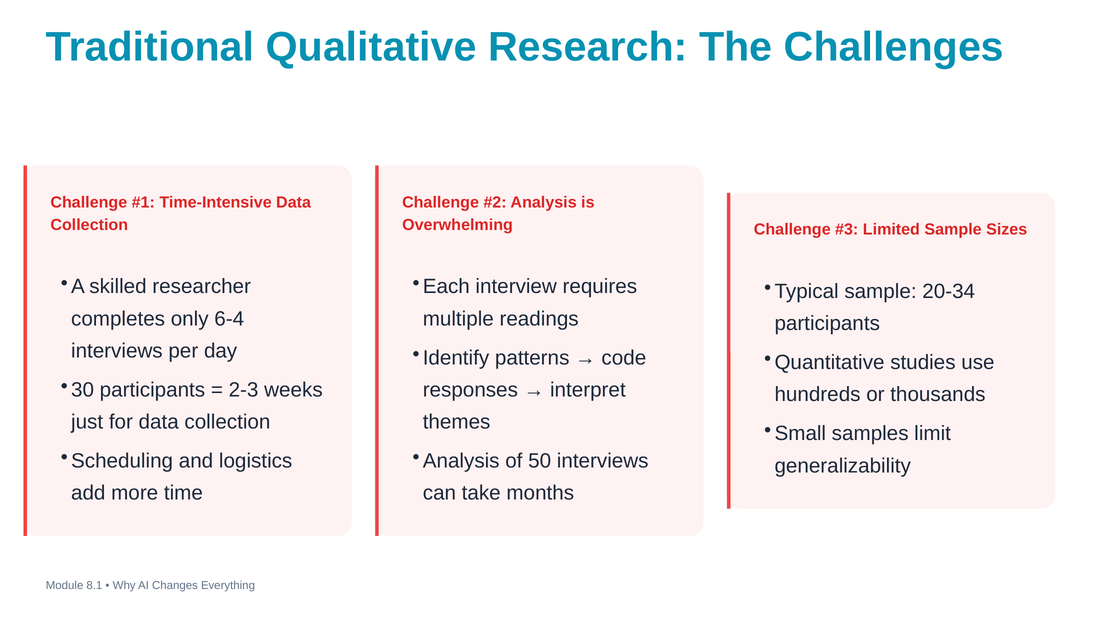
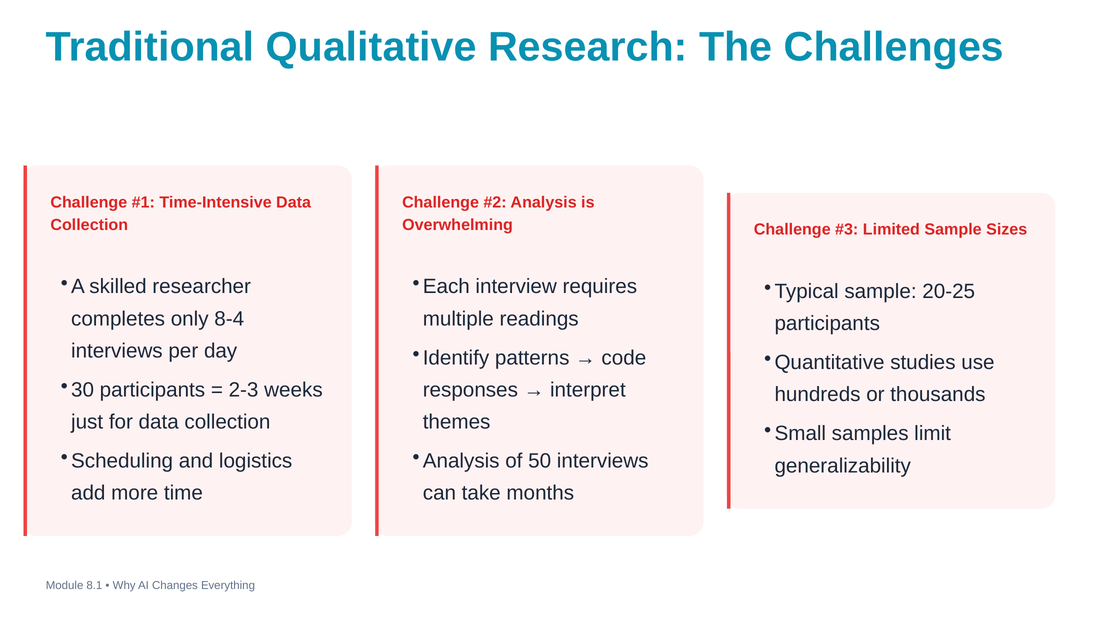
20-34: 20-34 -> 20-25
6-4: 6-4 -> 8-4
